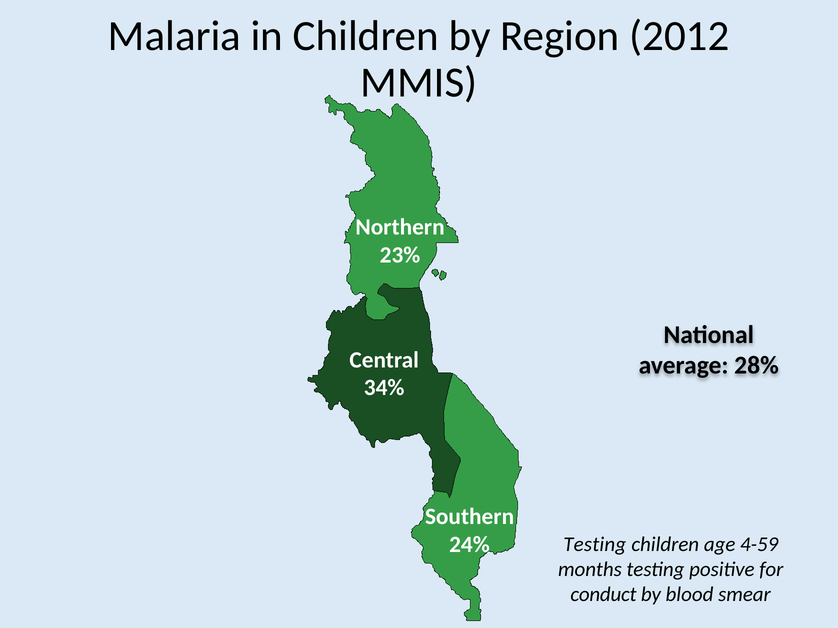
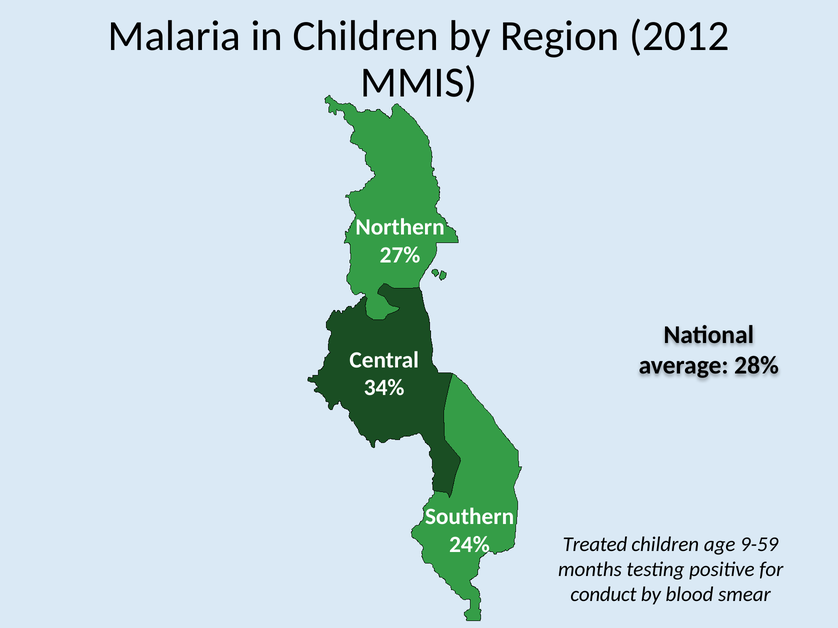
23%: 23% -> 27%
Testing at (595, 545): Testing -> Treated
4-59: 4-59 -> 9-59
